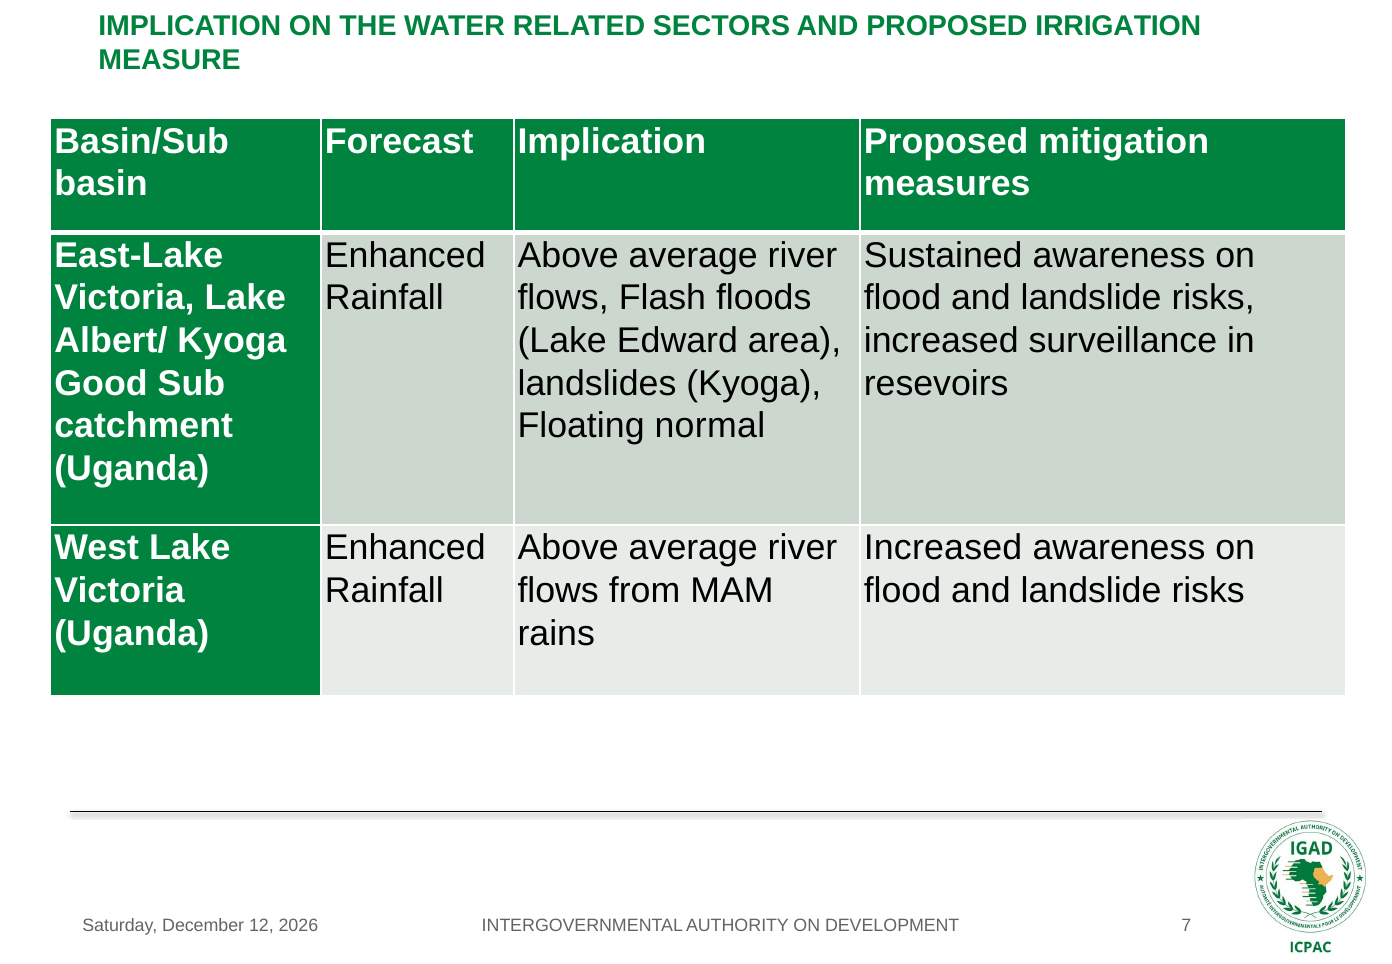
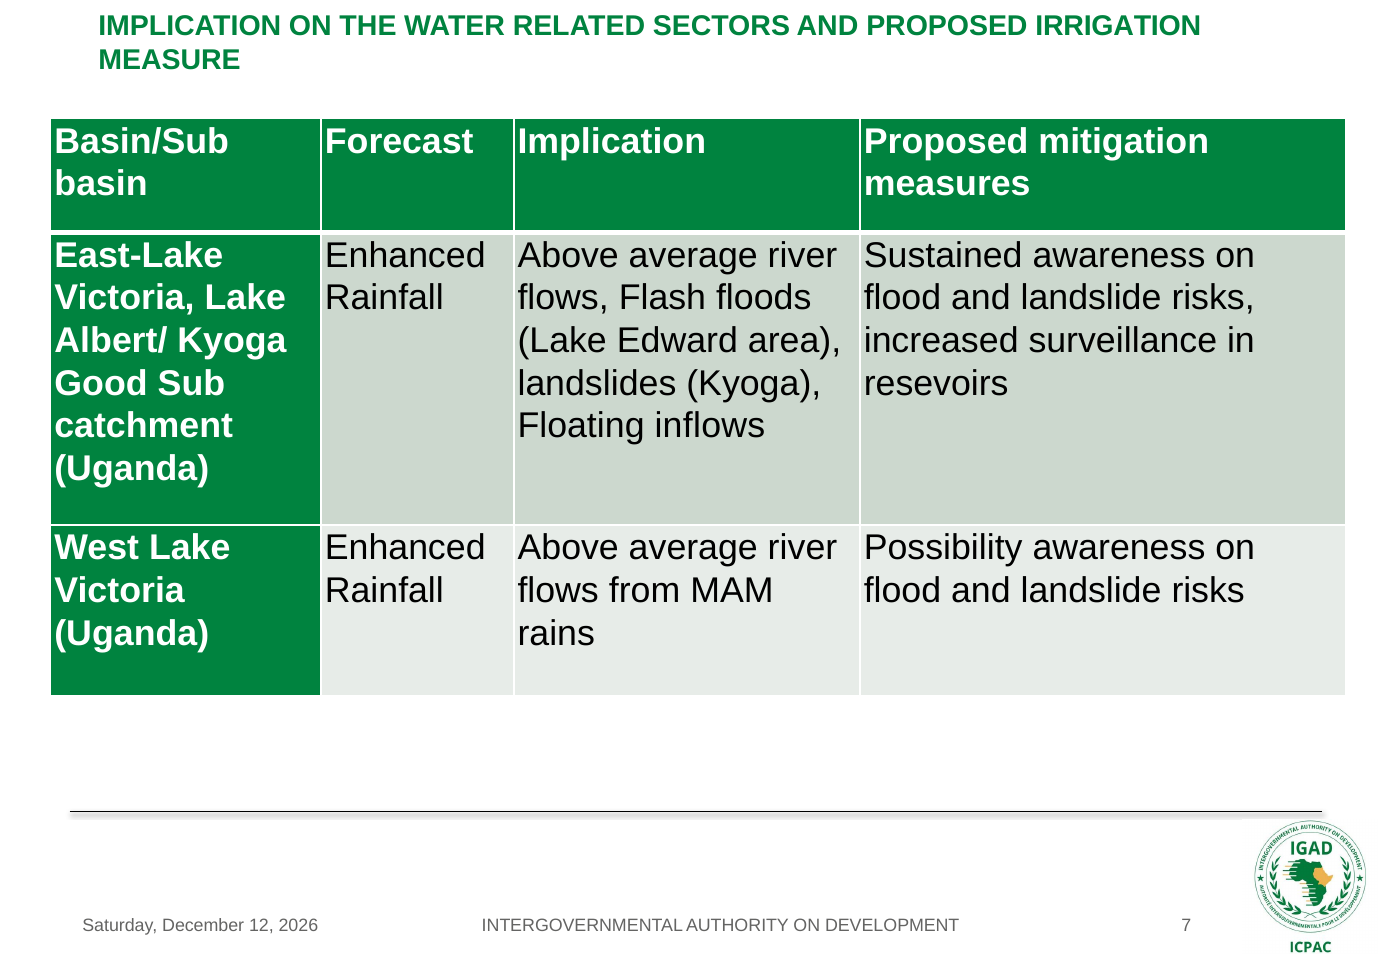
normal: normal -> inflows
Increased at (943, 548): Increased -> Possibility
